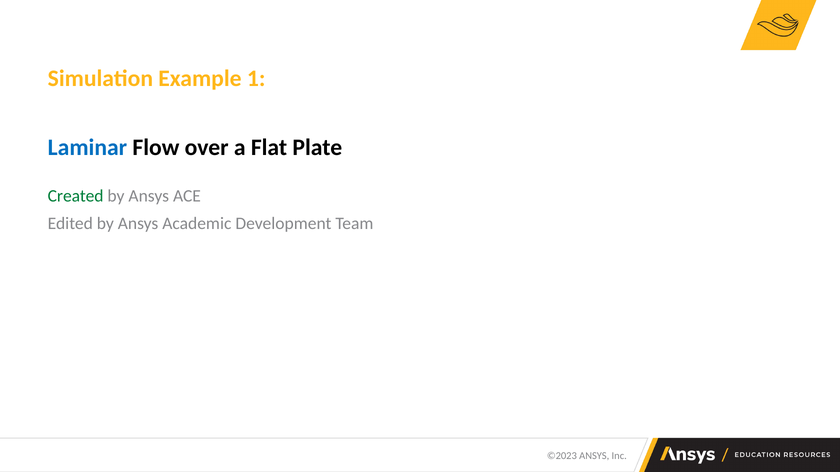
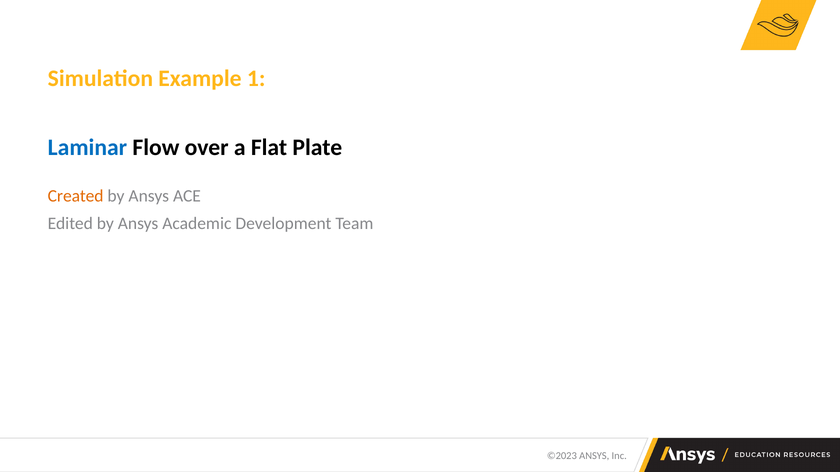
Created colour: green -> orange
